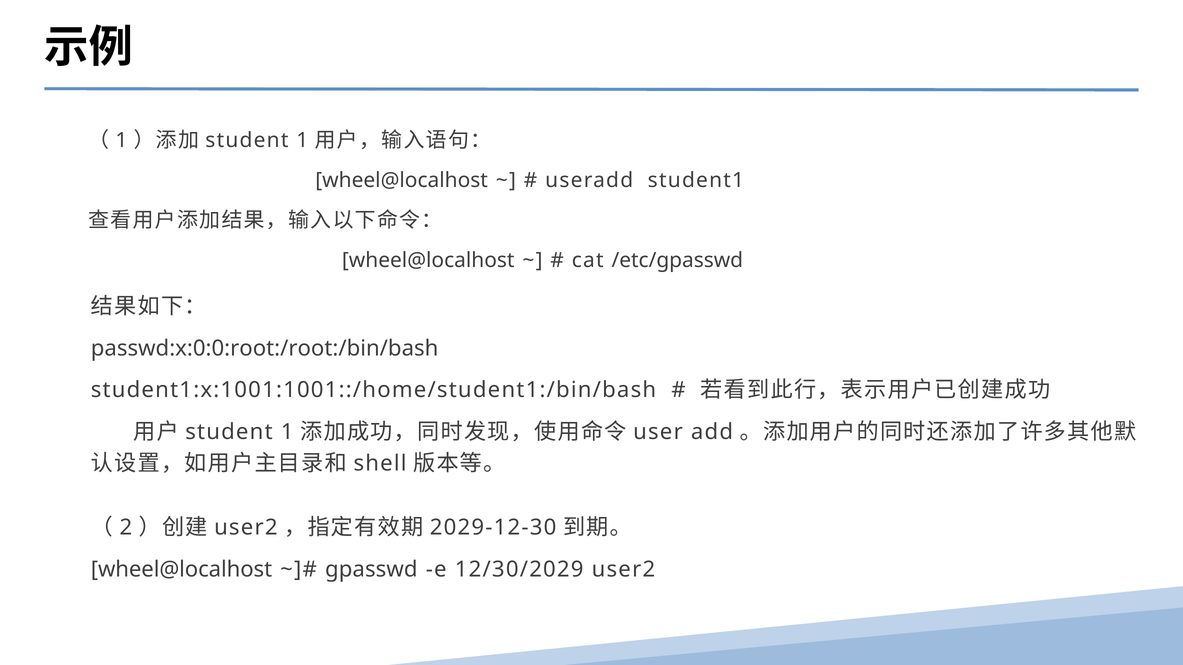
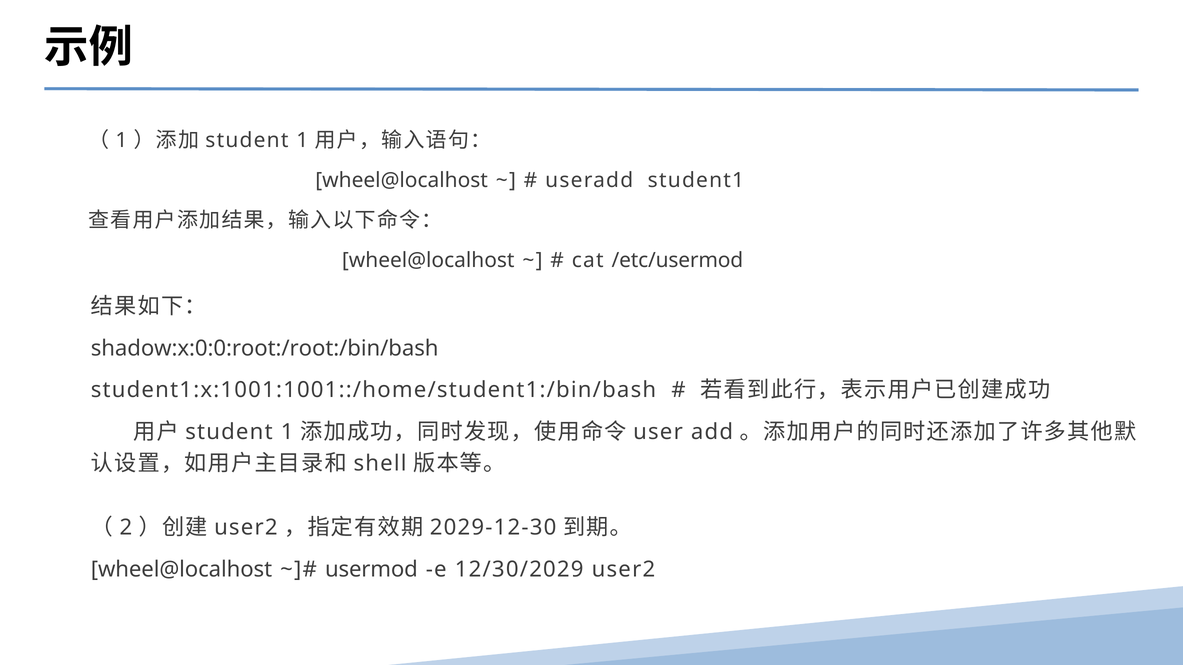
/etc/gpasswd: /etc/gpasswd -> /etc/usermod
passwd:x:0:0:root:/root:/bin/bash: passwd:x:0:0:root:/root:/bin/bash -> shadow:x:0:0:root:/root:/bin/bash
gpasswd: gpasswd -> usermod
